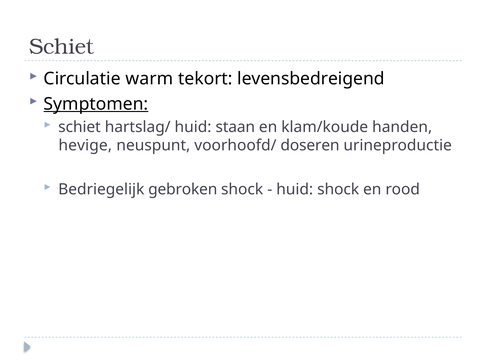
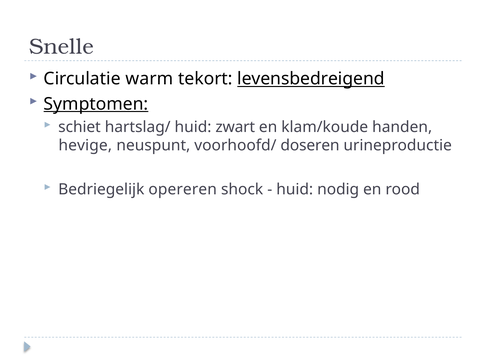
Schiet at (62, 47): Schiet -> Snelle
levensbedreigend underline: none -> present
staan: staan -> zwart
gebroken: gebroken -> opereren
huid shock: shock -> nodig
